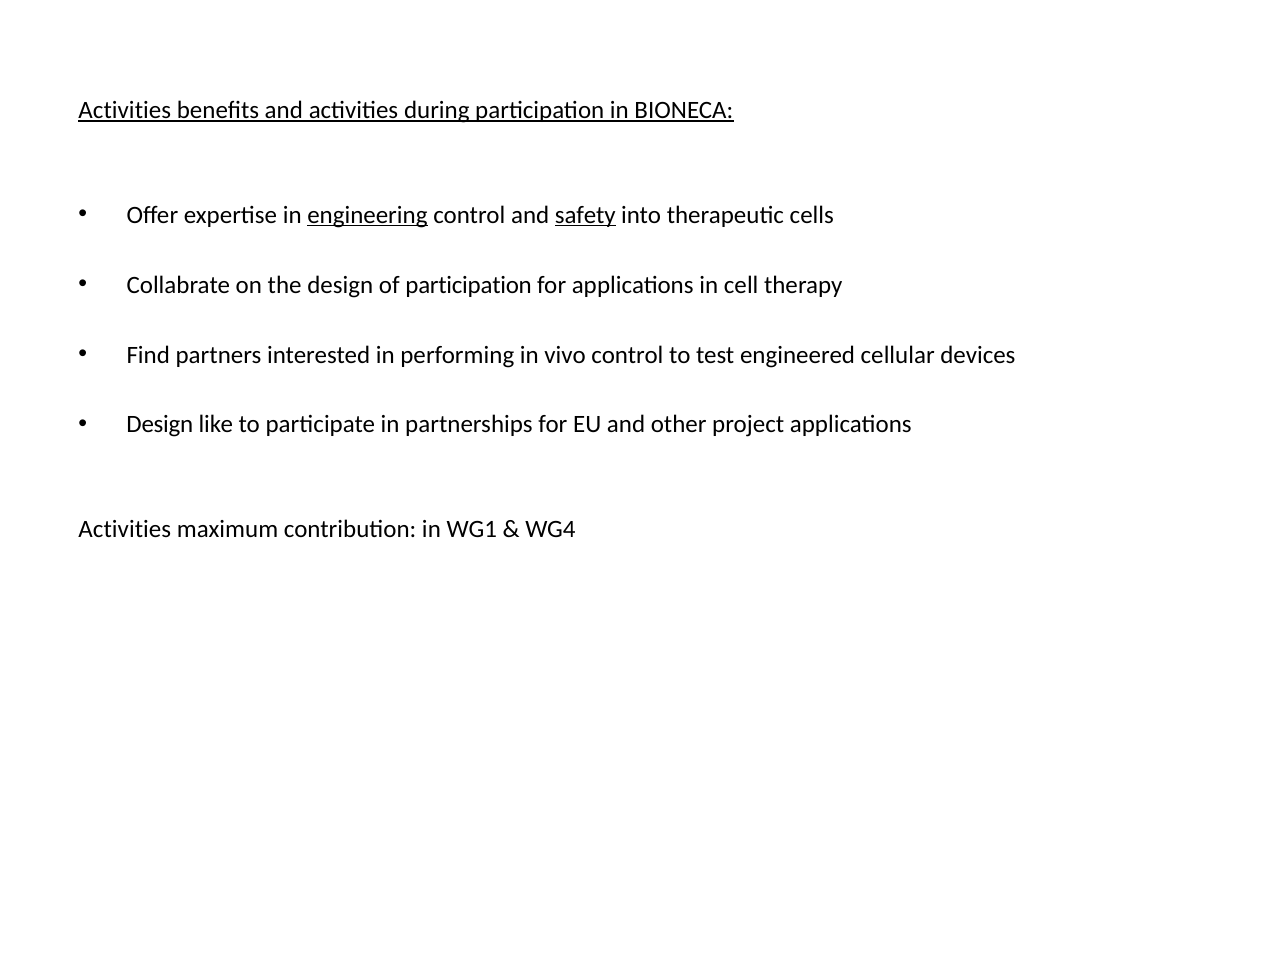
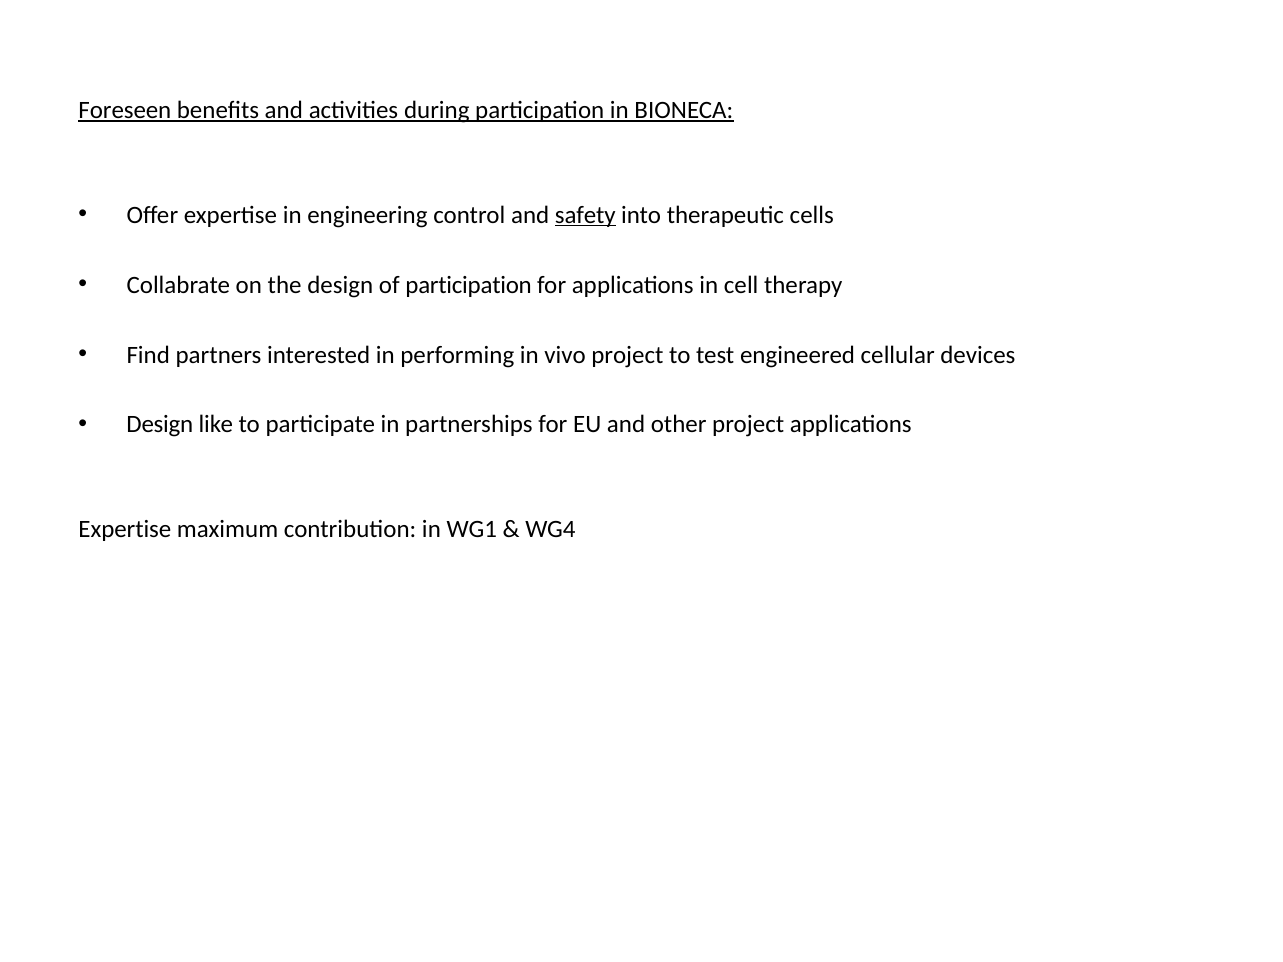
Activities at (125, 110): Activities -> Foreseen
engineering underline: present -> none
vivo control: control -> project
Activities at (125, 530): Activities -> Expertise
